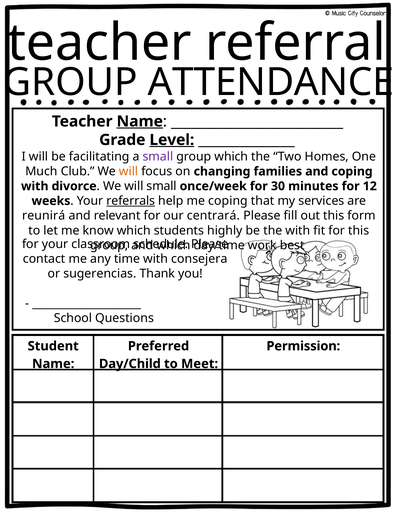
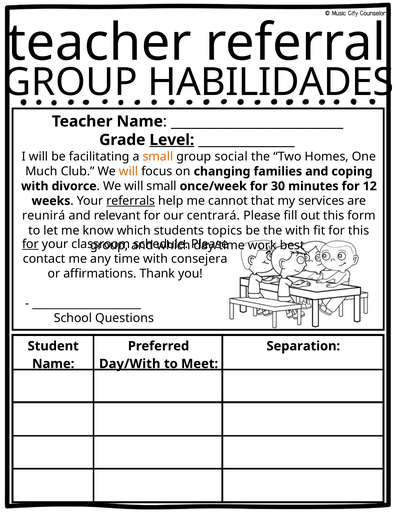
ATTENDANCE: ATTENDANCE -> HABILIDADES
Name at (140, 121) underline: present -> none
small at (158, 156) colour: purple -> orange
group which: which -> social
me coping: coping -> cannot
highly: highly -> topics
for at (30, 244) underline: none -> present
sugerencias: sugerencias -> affirmations
Permission: Permission -> Separation
Day/Child: Day/Child -> Day/With
